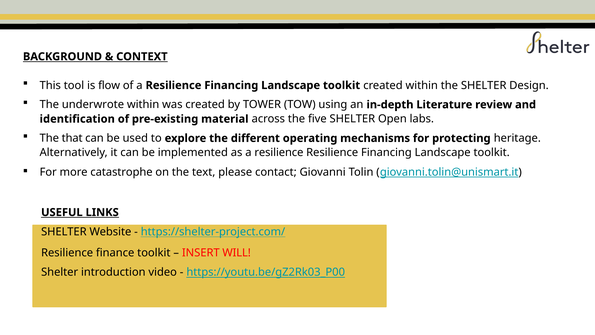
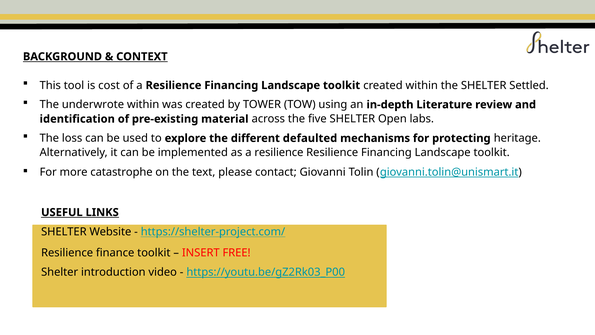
flow: flow -> cost
Design: Design -> Settled
that: that -> loss
operating: operating -> defaulted
WILL: WILL -> FREE
